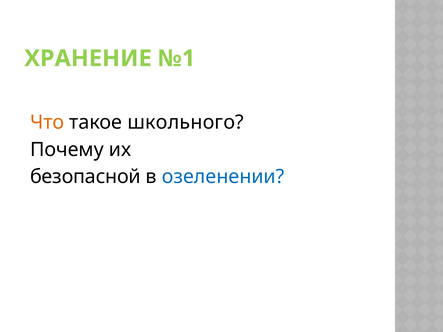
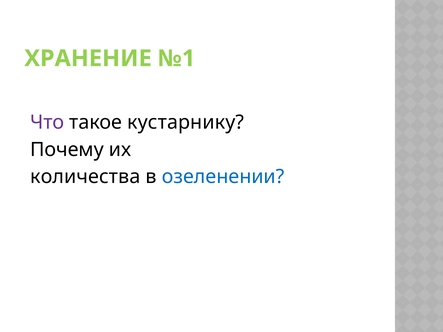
Что colour: orange -> purple
школьного: школьного -> кустарнику
безопасной: безопасной -> количества
